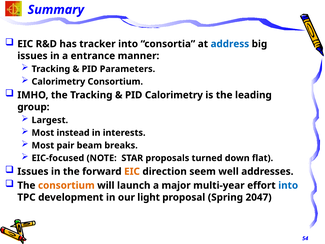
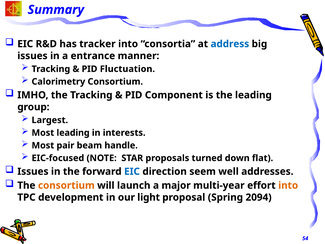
Parameters: Parameters -> Fluctuation
PID Calorimetry: Calorimetry -> Component
Most instead: instead -> leading
breaks: breaks -> handle
EIC at (132, 171) colour: orange -> blue
into at (288, 185) colour: blue -> orange
2047: 2047 -> 2094
